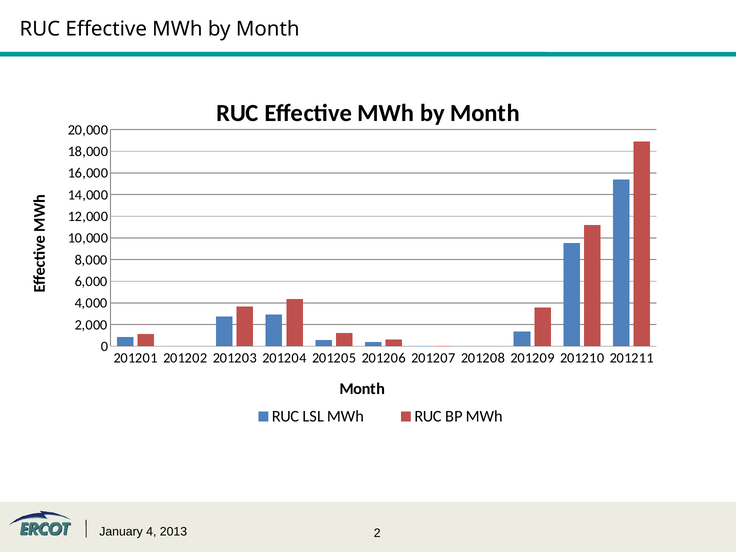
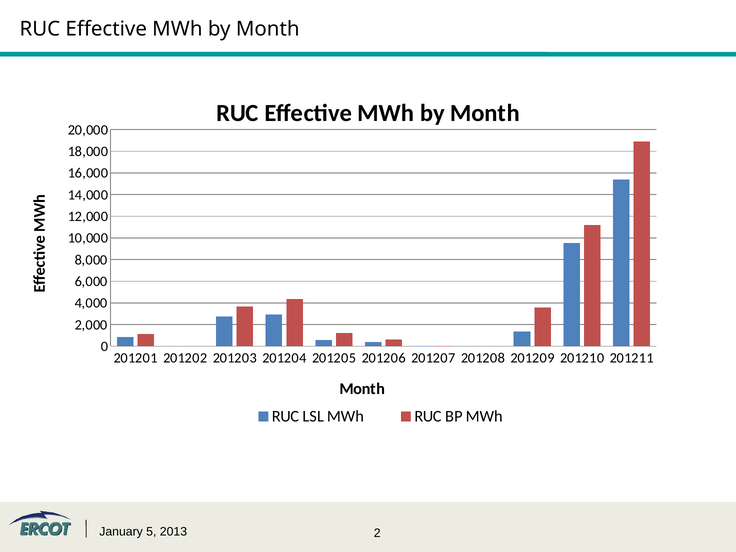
4: 4 -> 5
